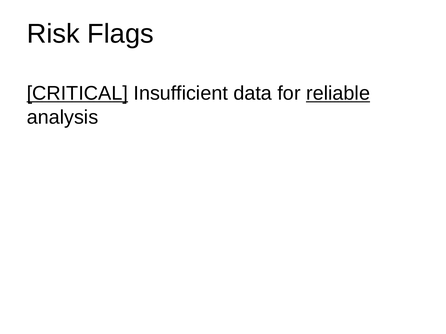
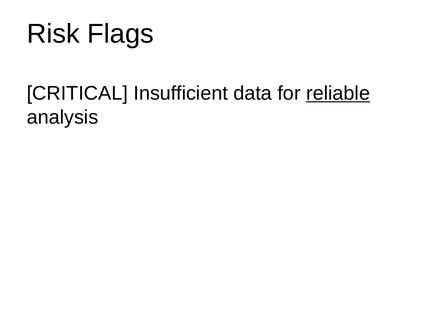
CRITICAL underline: present -> none
